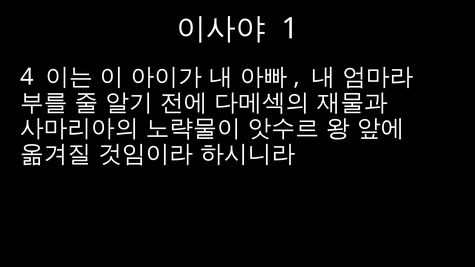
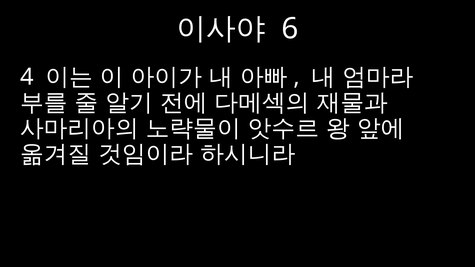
1: 1 -> 6
